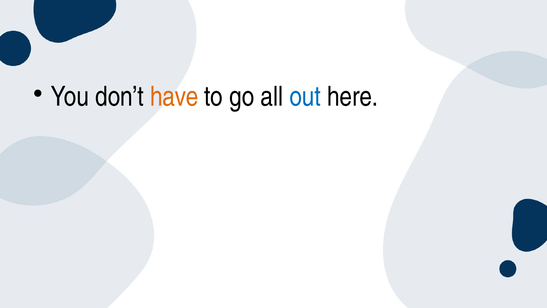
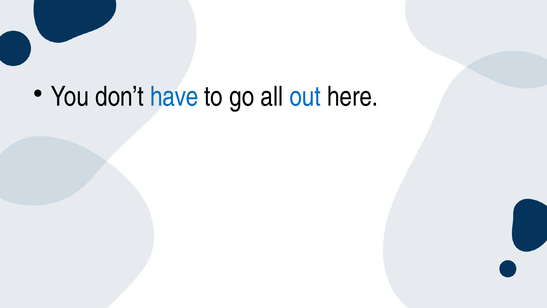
have colour: orange -> blue
